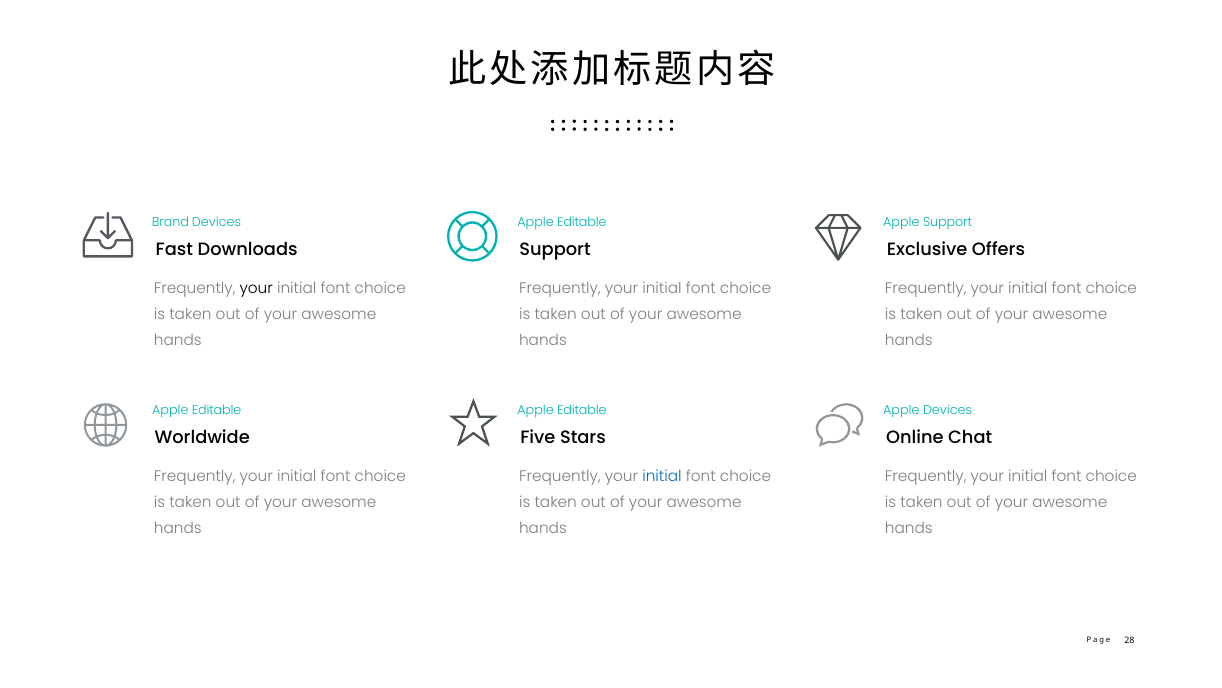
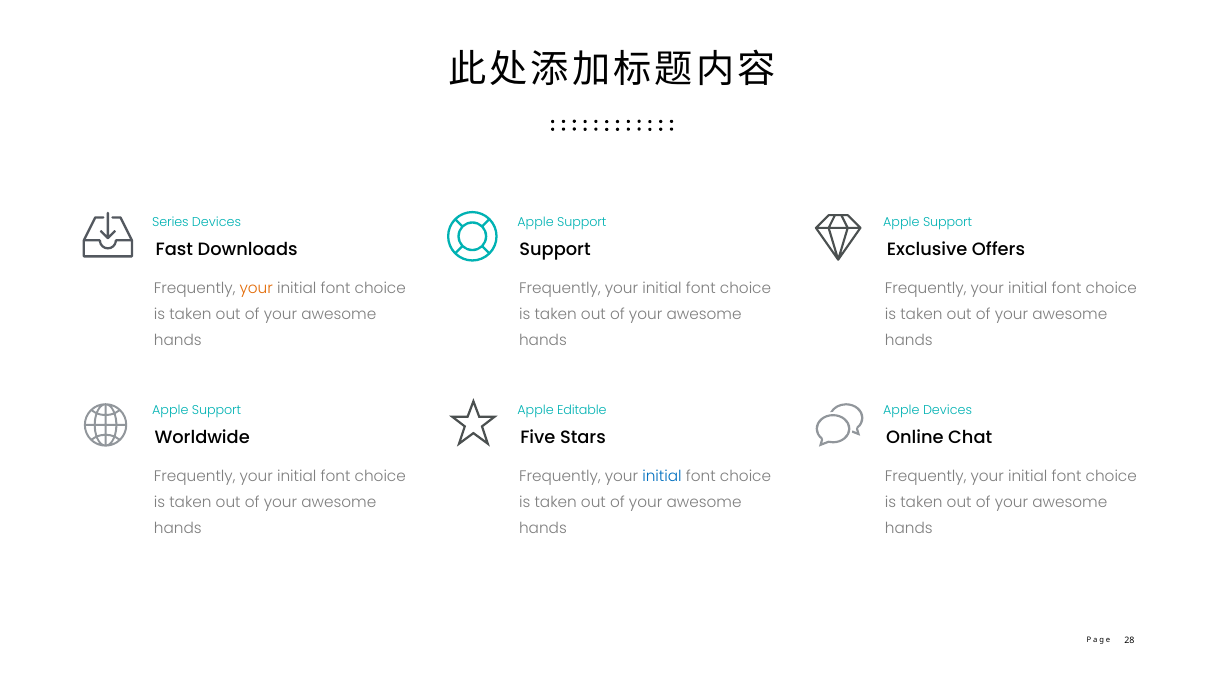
Brand: Brand -> Series
Editable at (582, 222): Editable -> Support
your at (256, 289) colour: black -> orange
Editable at (217, 410): Editable -> Support
